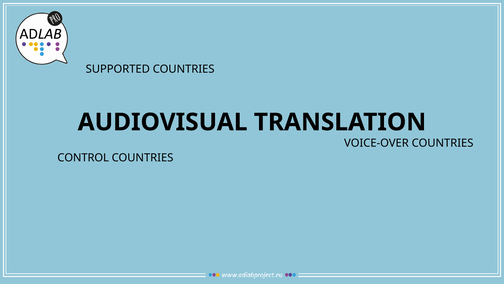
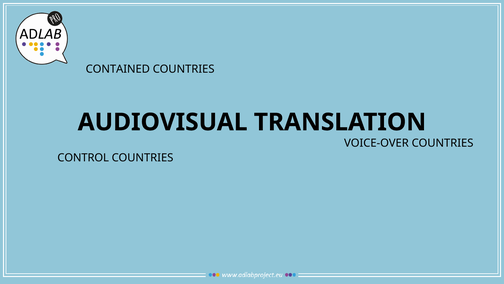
SUPPORTED: SUPPORTED -> CONTAINED
